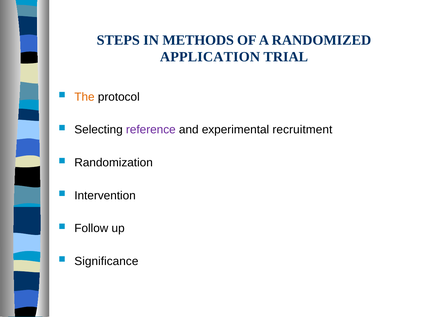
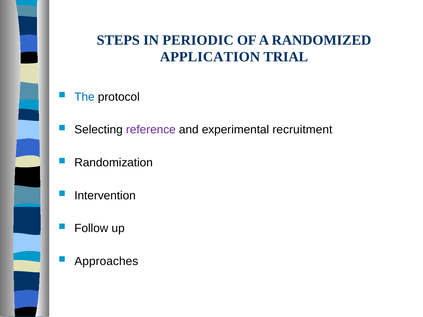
METHODS: METHODS -> PERIODIC
The colour: orange -> blue
Significance: Significance -> Approaches
